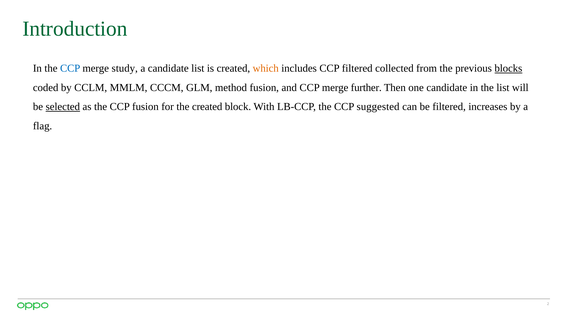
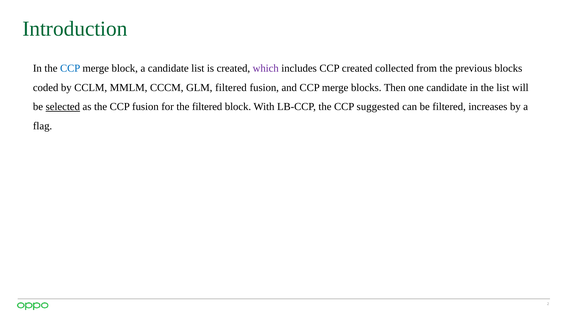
merge study: study -> block
which colour: orange -> purple
CCP filtered: filtered -> created
blocks at (508, 68) underline: present -> none
GLM method: method -> filtered
merge further: further -> blocks
the created: created -> filtered
